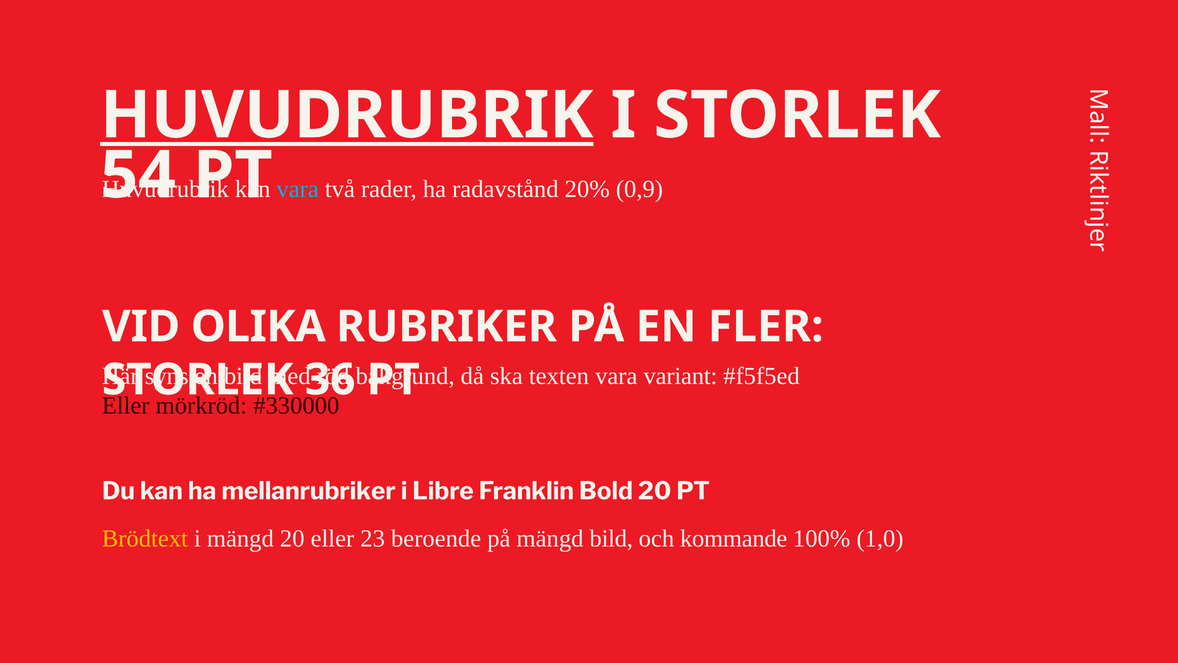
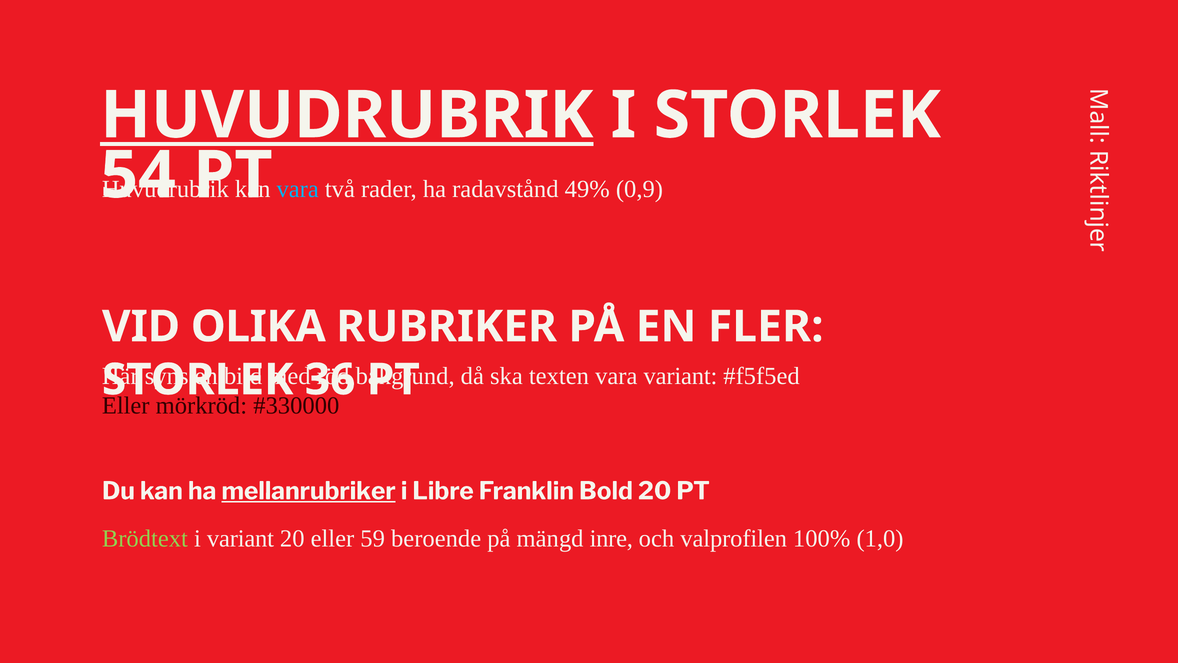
20%: 20% -> 49%
mellanrubriker underline: none -> present
Brödtext colour: yellow -> light green
i mängd: mängd -> variant
23: 23 -> 59
mängd bild: bild -> inre
kommande: kommande -> valprofilen
